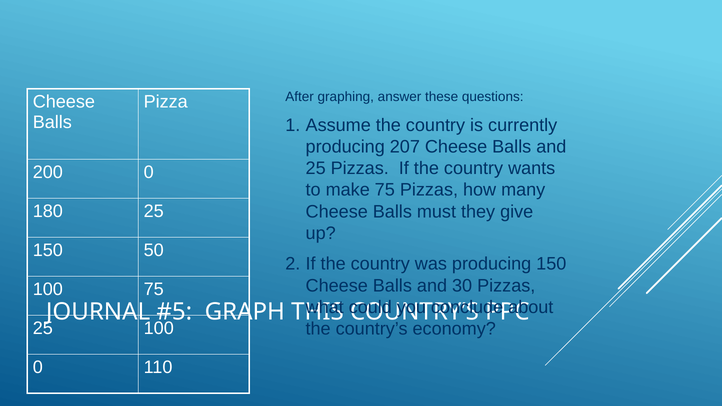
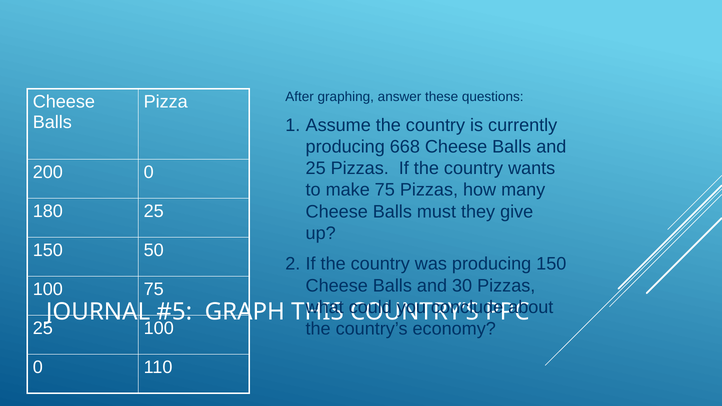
207: 207 -> 668
